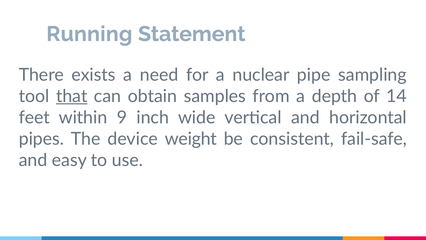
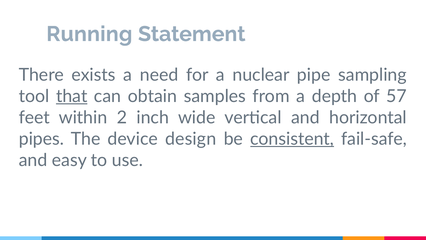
14: 14 -> 57
9: 9 -> 2
weight: weight -> design
consistent underline: none -> present
